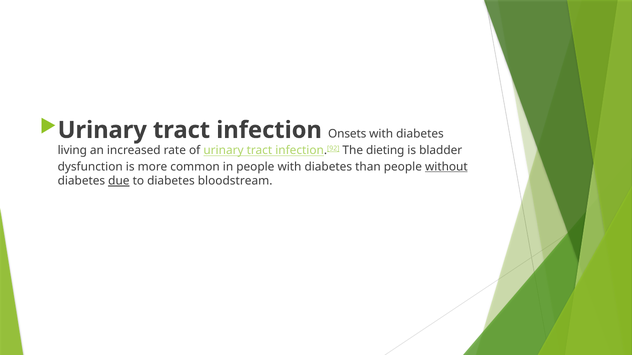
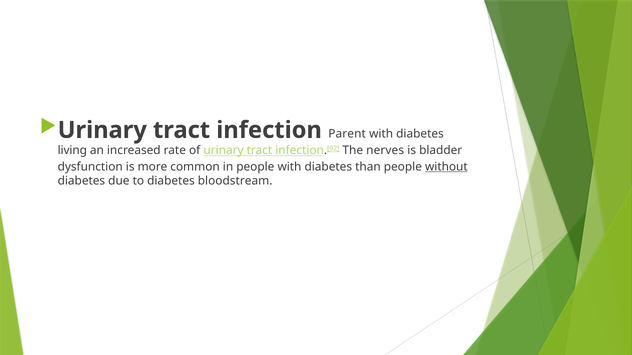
Onsets: Onsets -> Parent
dieting: dieting -> nerves
due underline: present -> none
